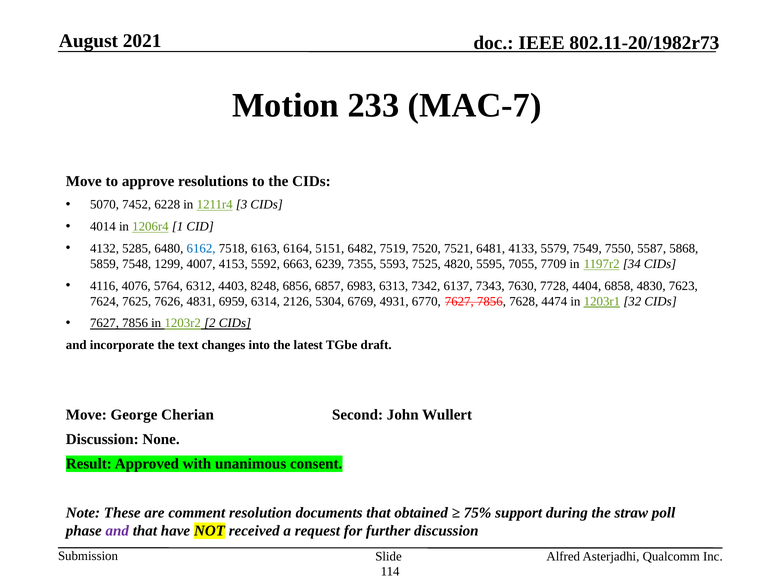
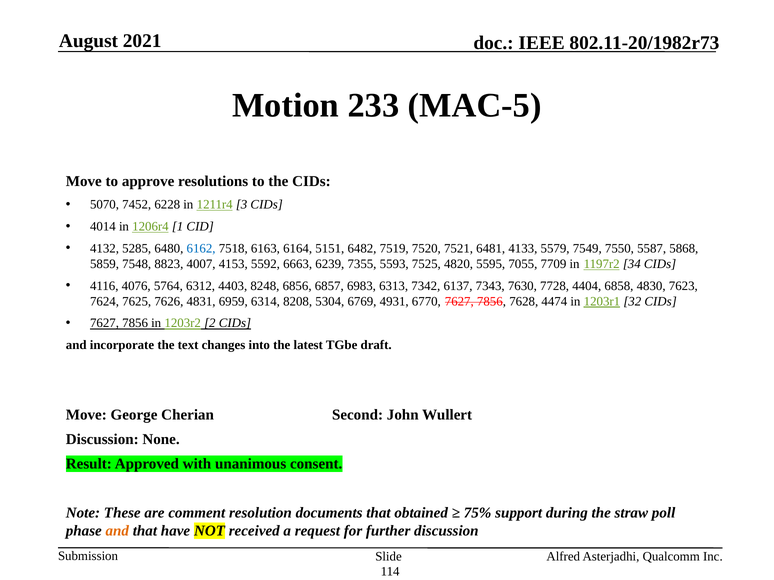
MAC-7: MAC-7 -> MAC-5
1299: 1299 -> 8823
2126: 2126 -> 8208
and at (117, 531) colour: purple -> orange
